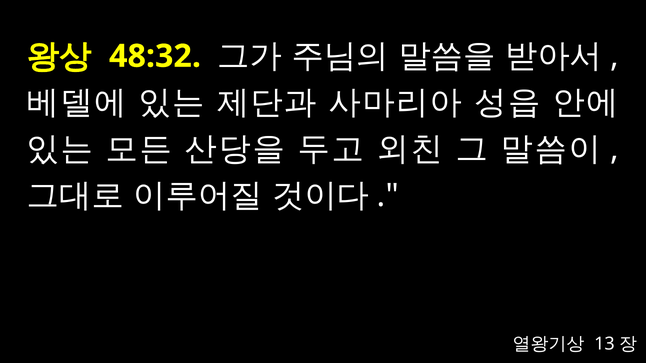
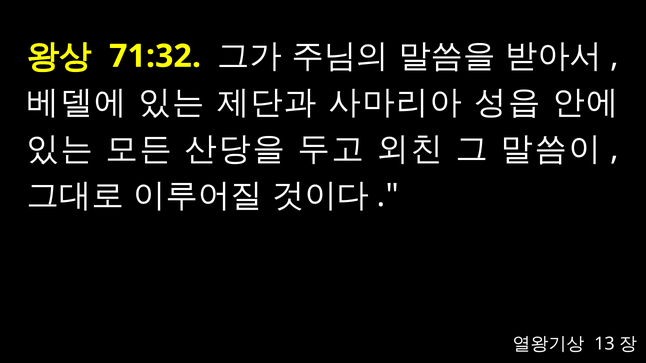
48:32: 48:32 -> 71:32
